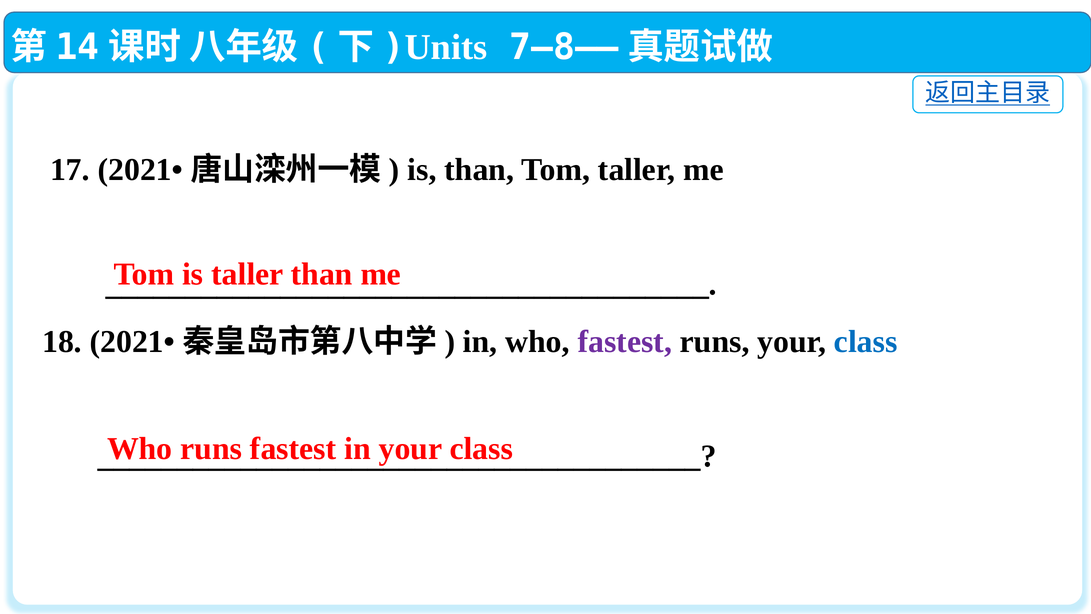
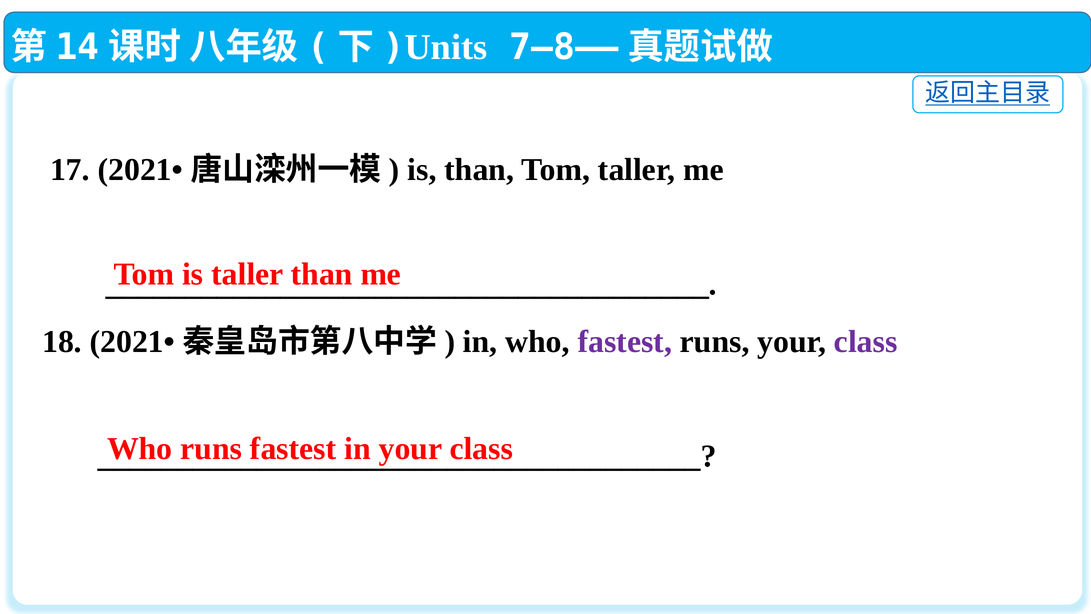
class at (866, 342) colour: blue -> purple
